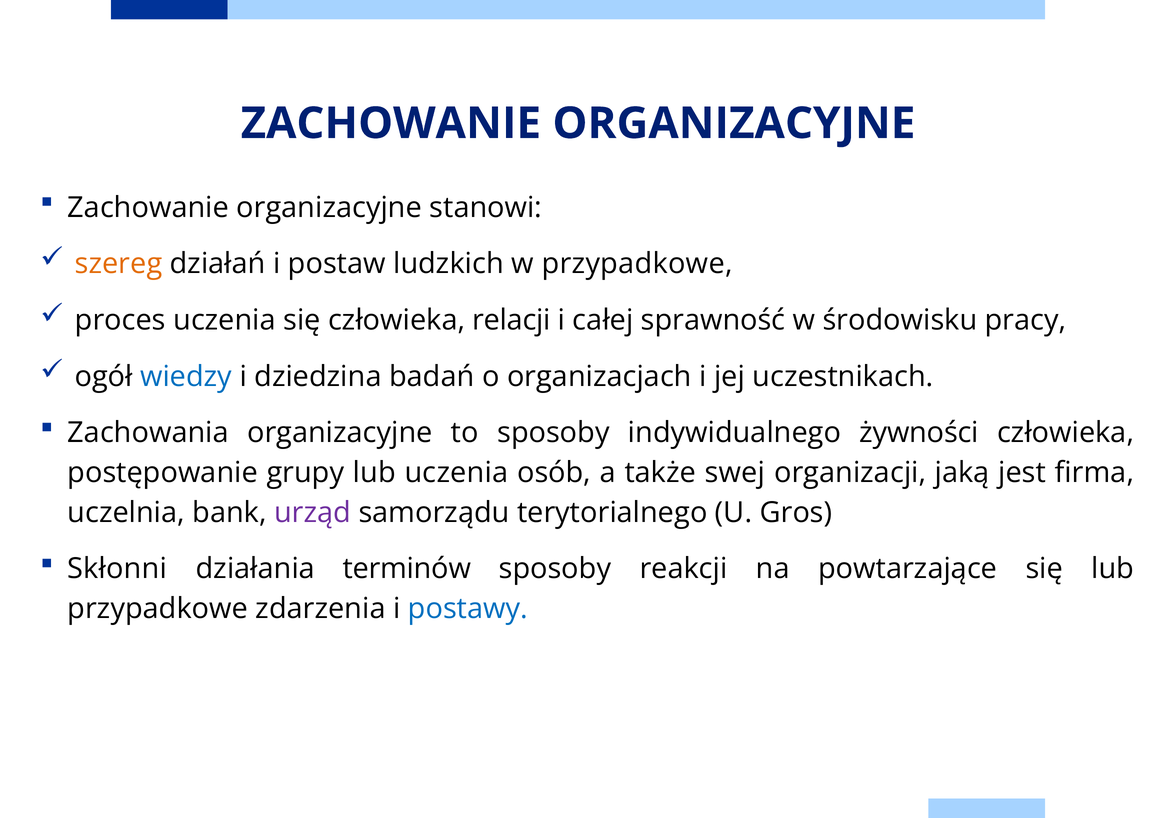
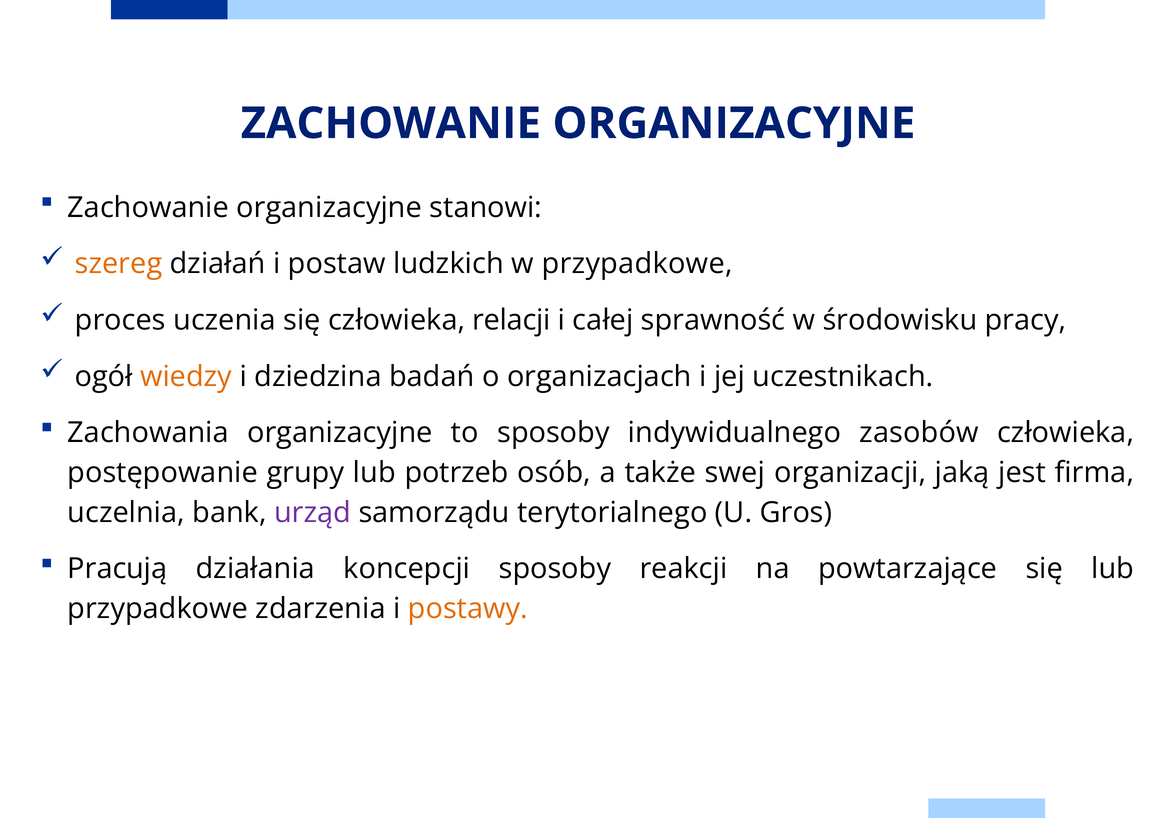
wiedzy colour: blue -> orange
żywności: żywności -> zasobów
lub uczenia: uczenia -> potrzeb
Skłonni: Skłonni -> Pracują
terminów: terminów -> koncepcji
postawy colour: blue -> orange
